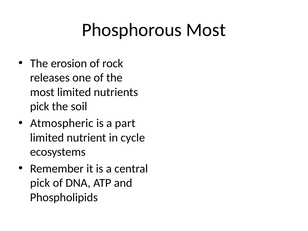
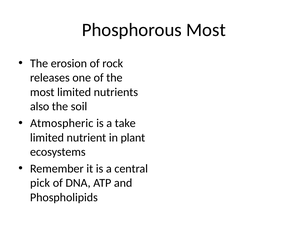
pick at (40, 106): pick -> also
part: part -> take
cycle: cycle -> plant
